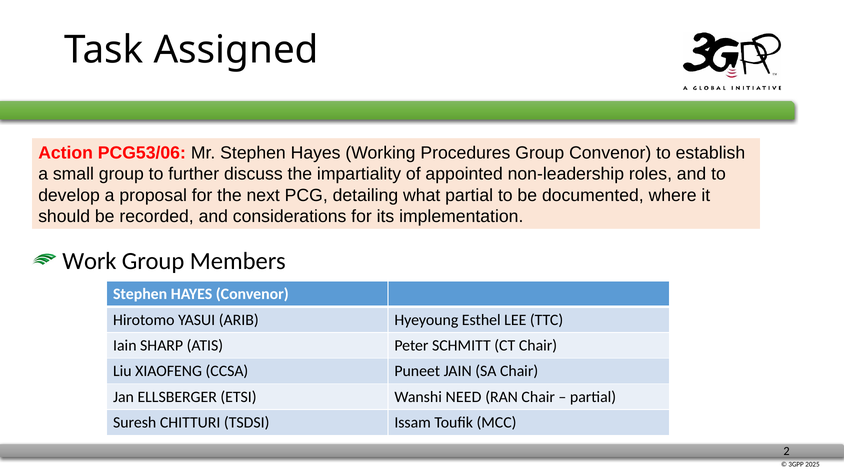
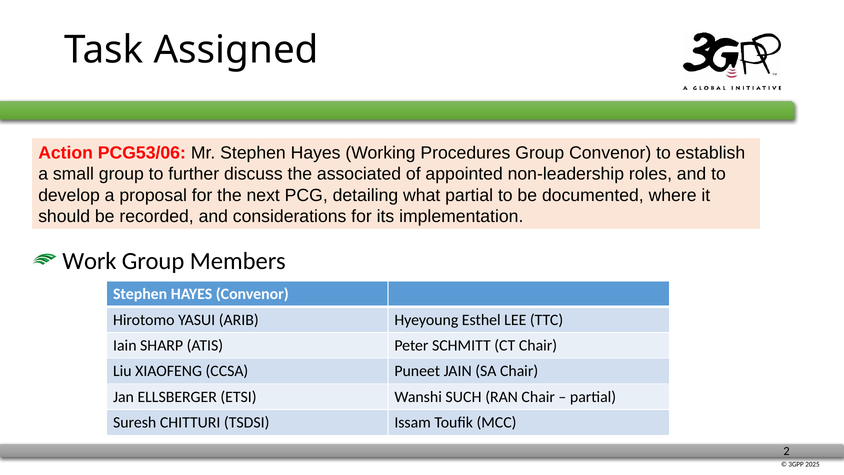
impartiality: impartiality -> associated
NEED: NEED -> SUCH
